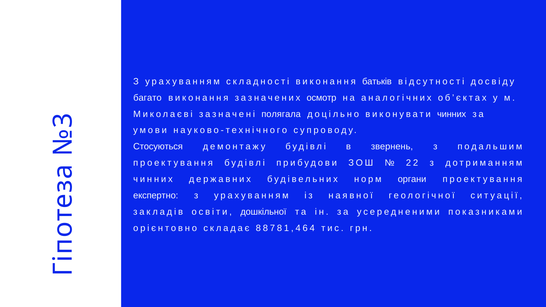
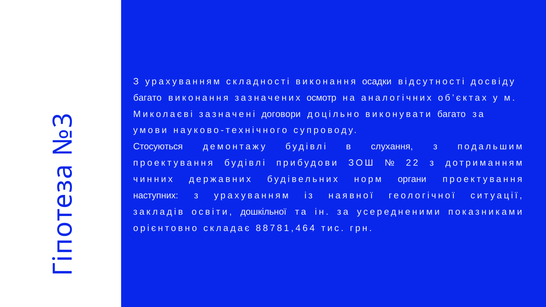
батьків: батьків -> осадки
полягала: полягала -> договори
виконувати чинних: чинних -> багато
звернень: звернень -> слухання
експертно: експертно -> наступних
